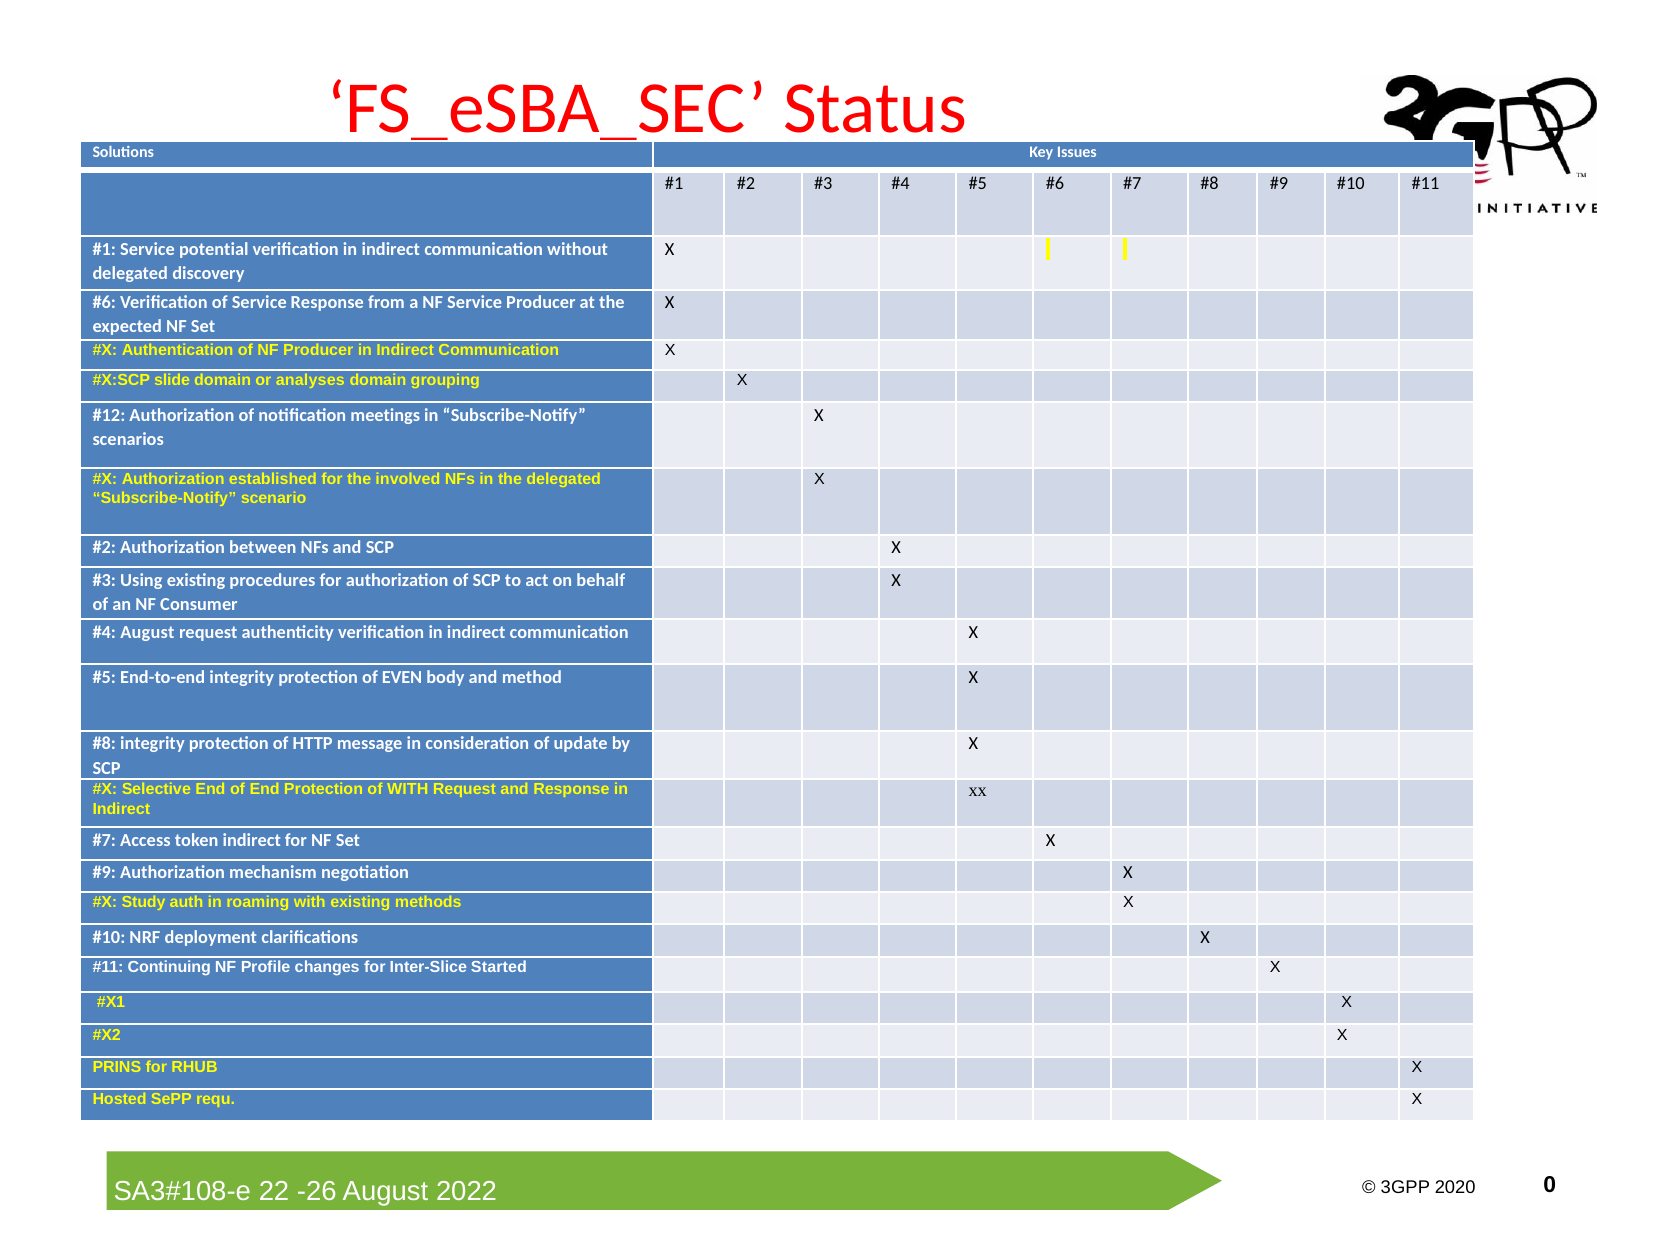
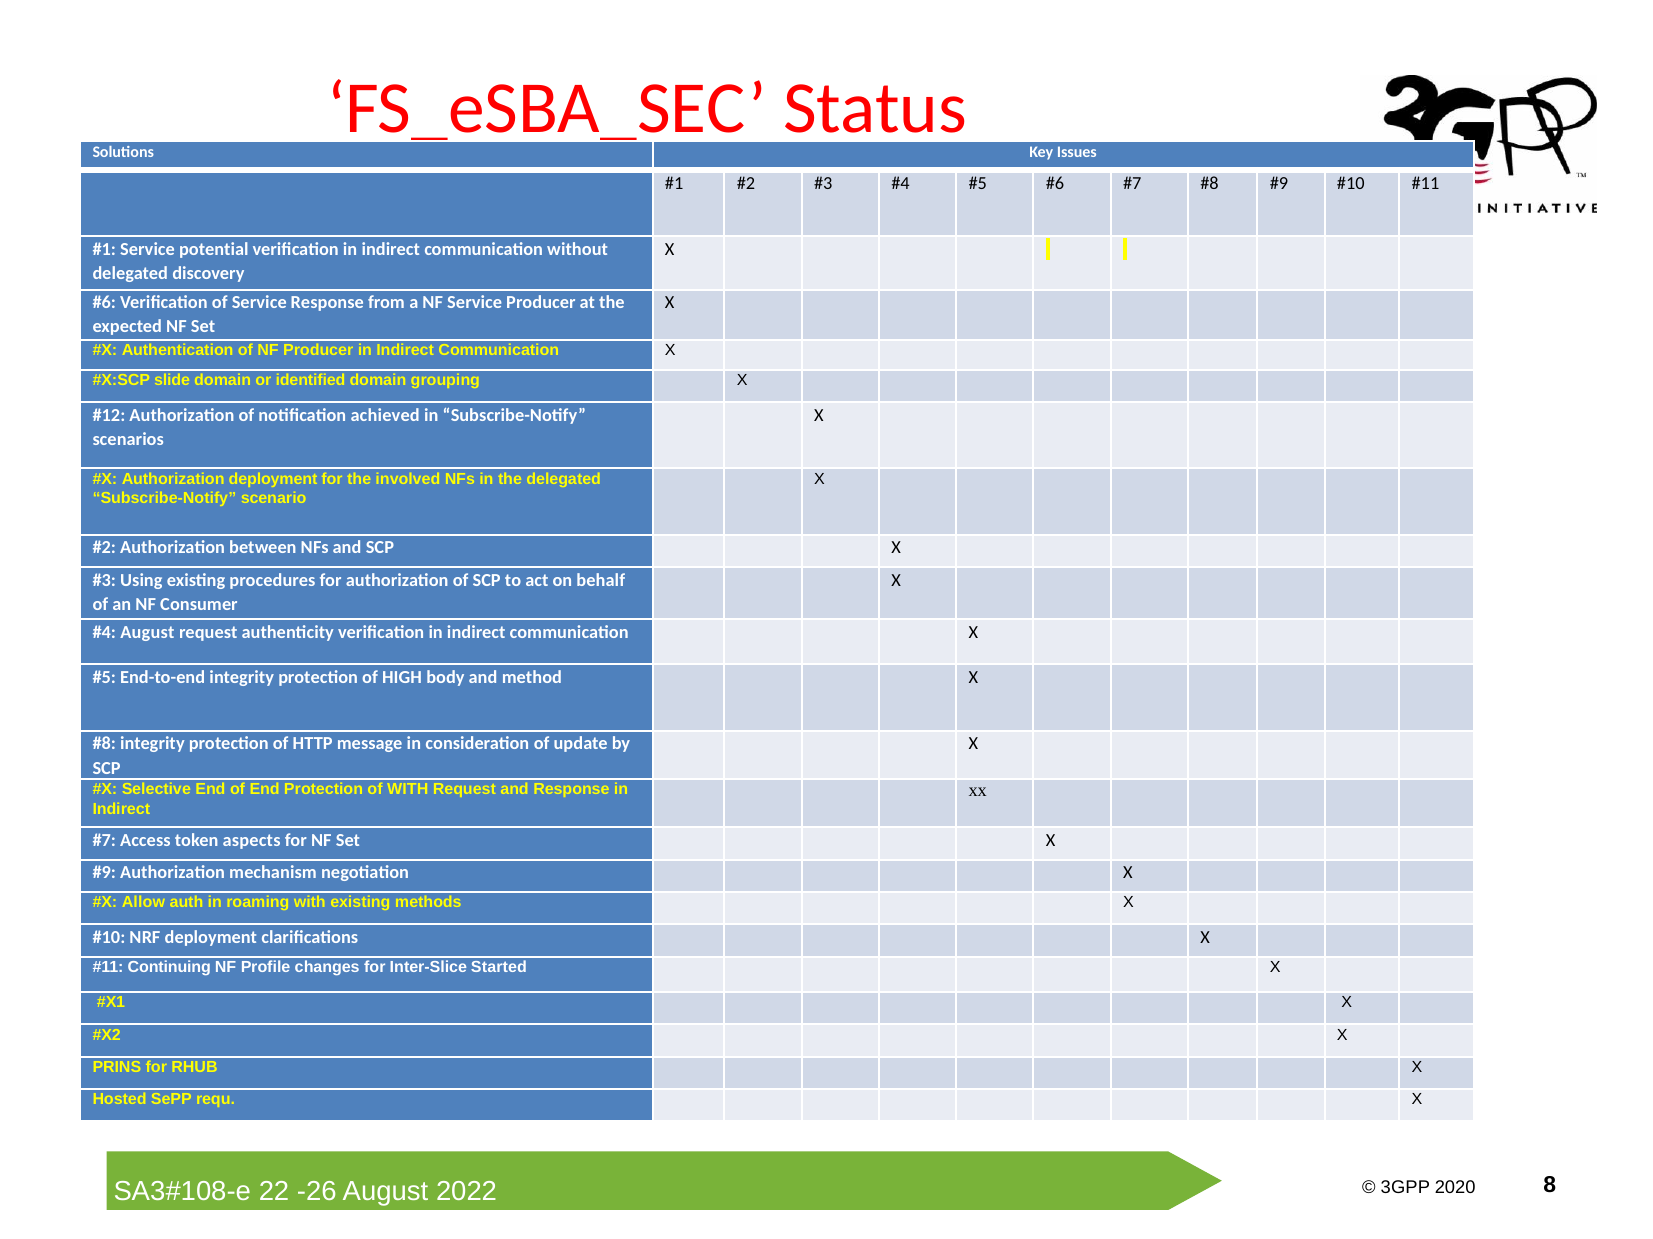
analyses: analyses -> identified
meetings: meetings -> achieved
Authorization established: established -> deployment
EVEN: EVEN -> HIGH
token indirect: indirect -> aspects
Study: Study -> Allow
0: 0 -> 8
